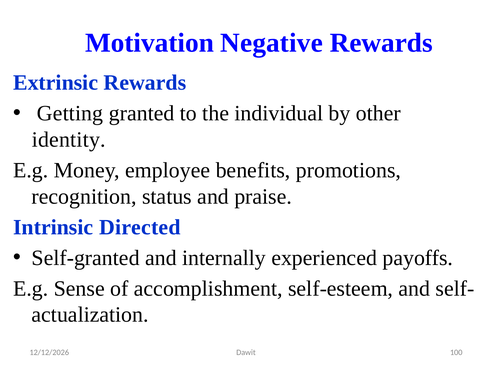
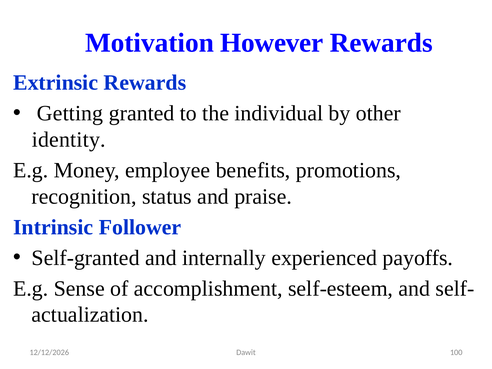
Negative: Negative -> However
Directed: Directed -> Follower
